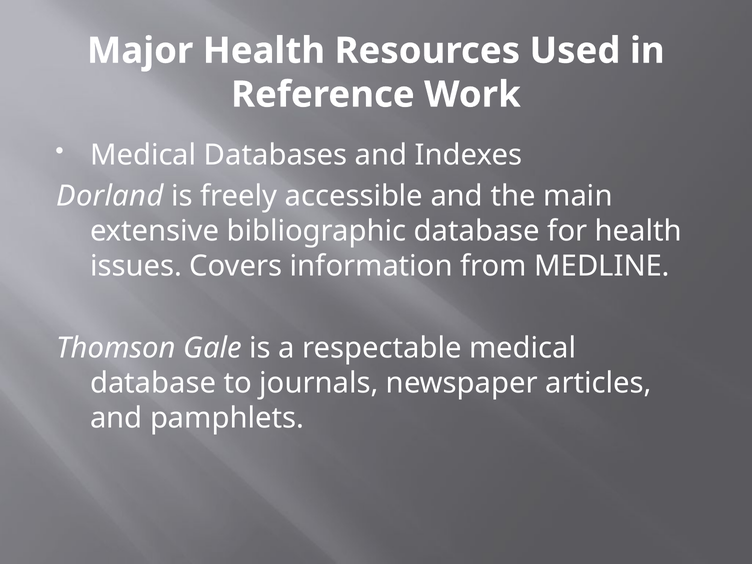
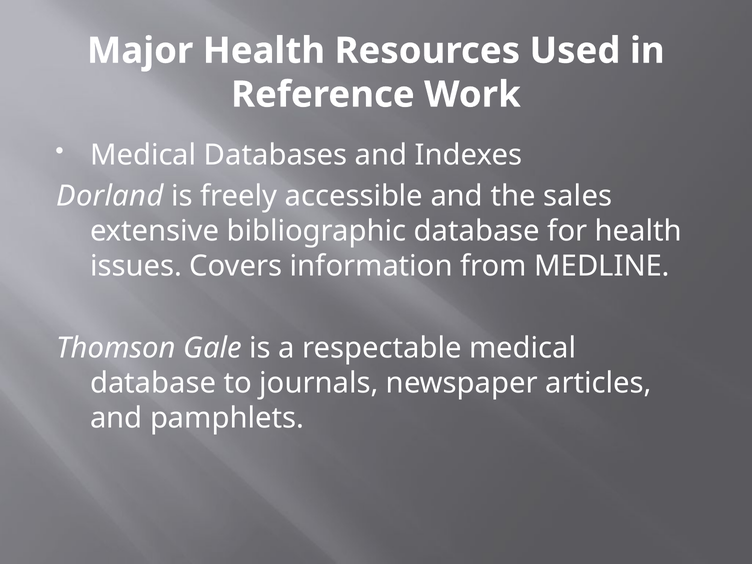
main: main -> sales
